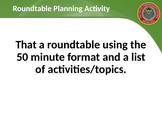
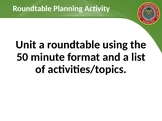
That: That -> Unit
